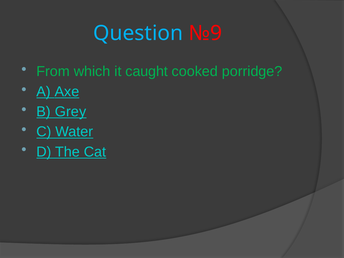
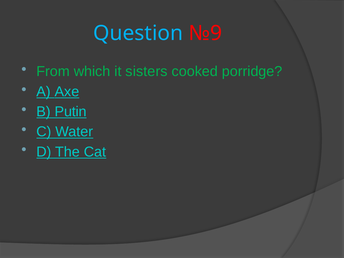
caught: caught -> sisters
Grey: Grey -> Putin
